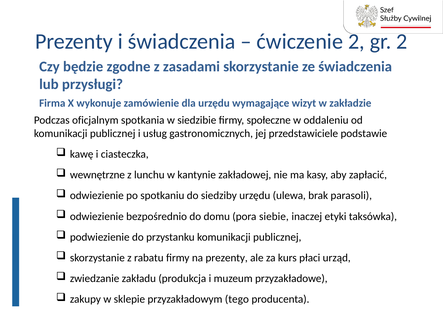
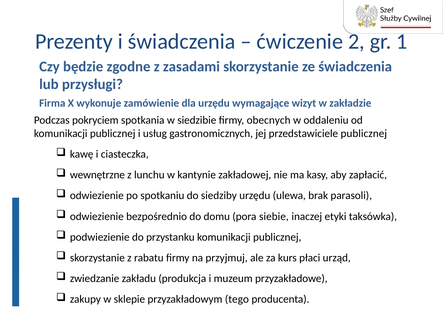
gr 2: 2 -> 1
oficjalnym: oficjalnym -> pokryciem
społeczne: społeczne -> obecnych
przedstawiciele podstawie: podstawie -> publicznej
na prezenty: prezenty -> przyjmuj
